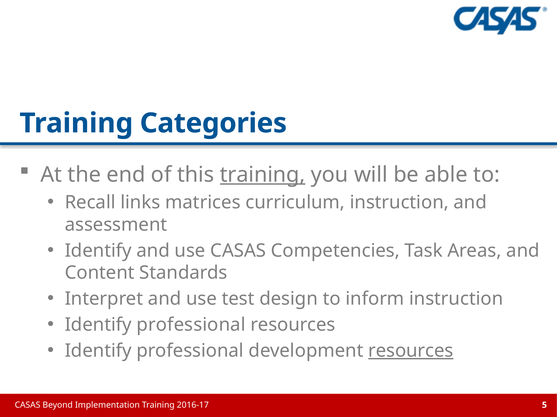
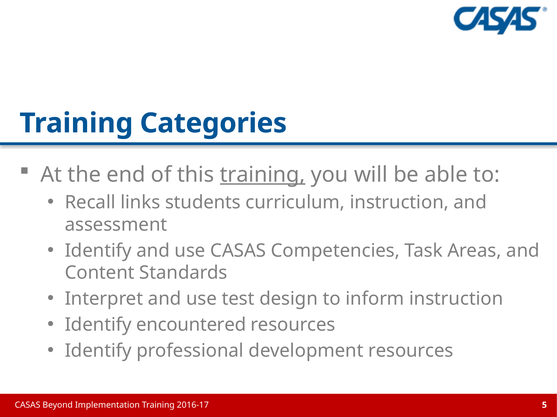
matrices: matrices -> students
professional at (191, 325): professional -> encountered
resources at (411, 351) underline: present -> none
